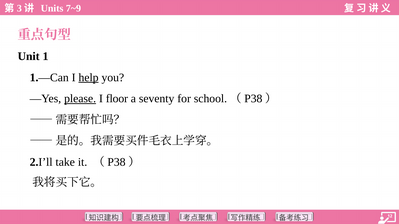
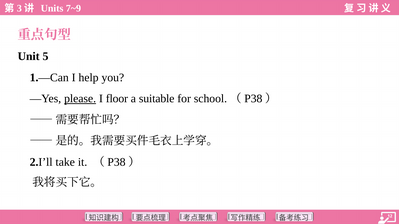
1: 1 -> 5
help underline: present -> none
seventy: seventy -> suitable
